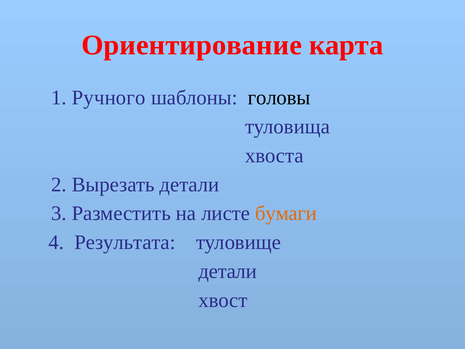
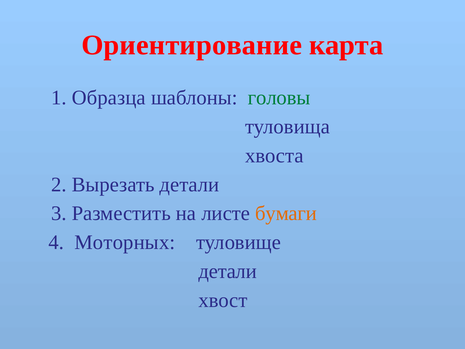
Ручного: Ручного -> Образца
головы colour: black -> green
Результата: Результата -> Моторных
